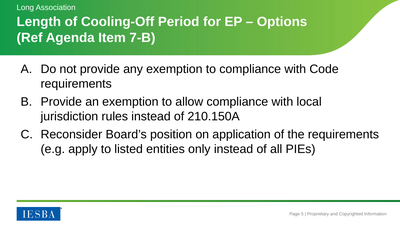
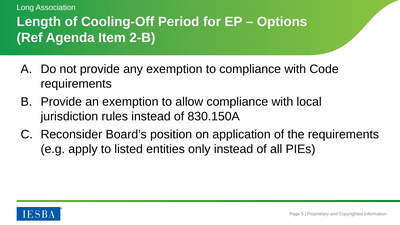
7-B: 7-B -> 2-B
210.150A: 210.150A -> 830.150A
